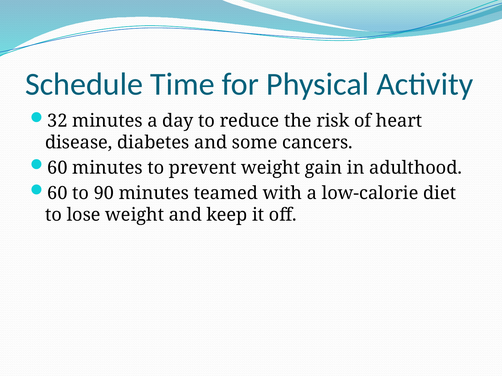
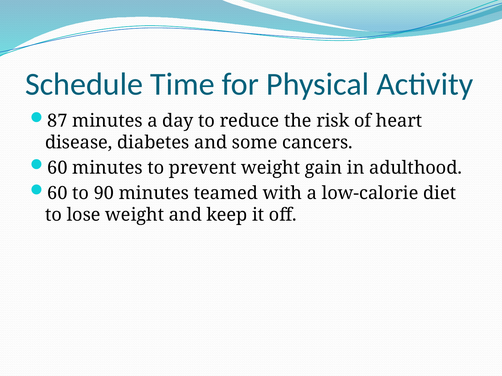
32: 32 -> 87
